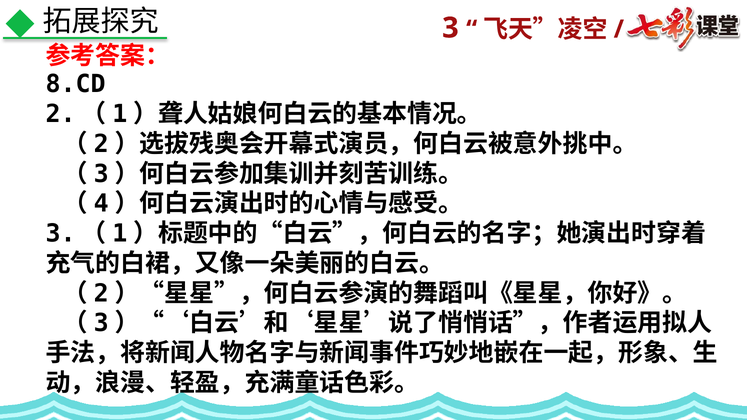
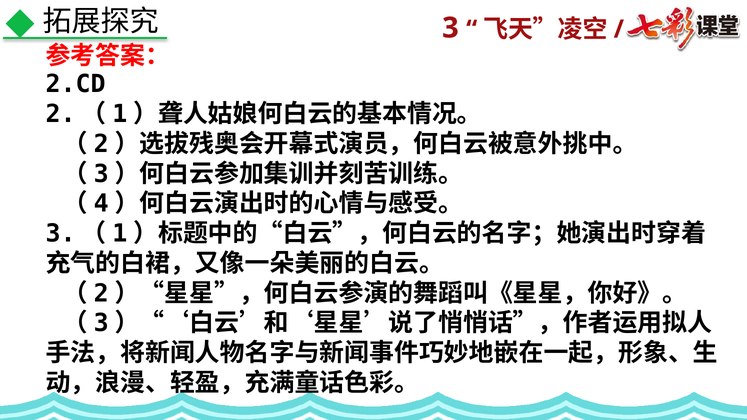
8.CD: 8.CD -> 2.CD
